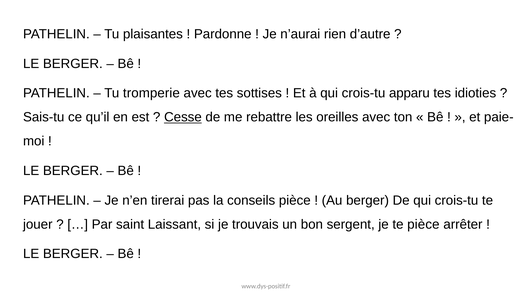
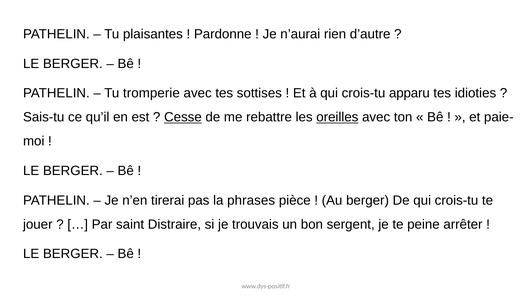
oreilles underline: none -> present
conseils: conseils -> phrases
Laissant: Laissant -> Distraire
te pièce: pièce -> peine
